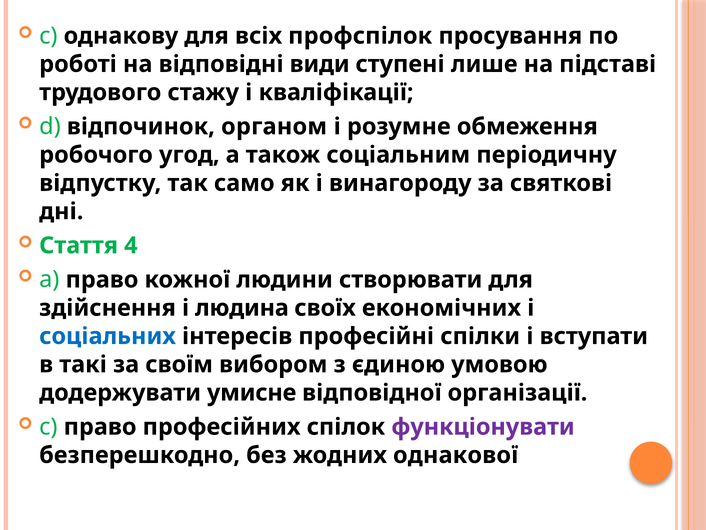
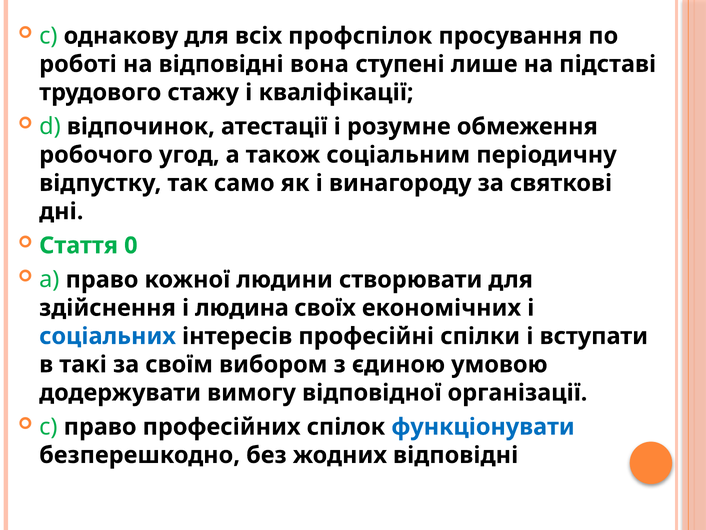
види: види -> вона
органом: органом -> атестації
4: 4 -> 0
умисне: умисне -> вимогу
функціонувати colour: purple -> blue
жодних однакової: однакової -> відповідні
